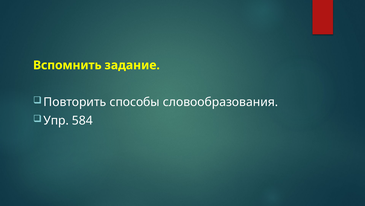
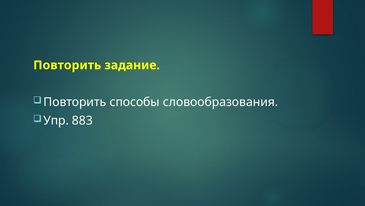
Вспомнить at (67, 65): Вспомнить -> Повторить
584: 584 -> 883
